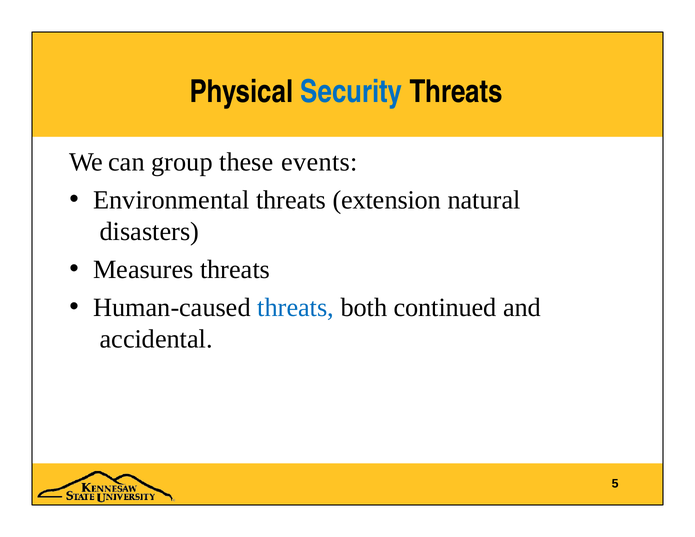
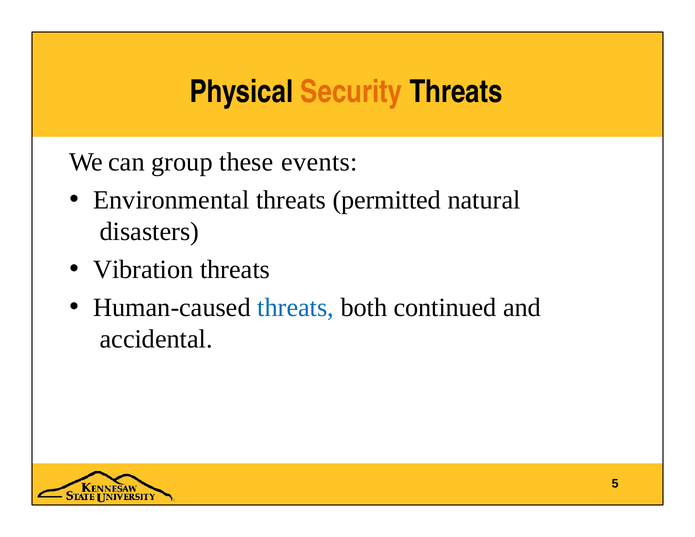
Security colour: blue -> orange
extension: extension -> permitted
Measures: Measures -> Vibration
